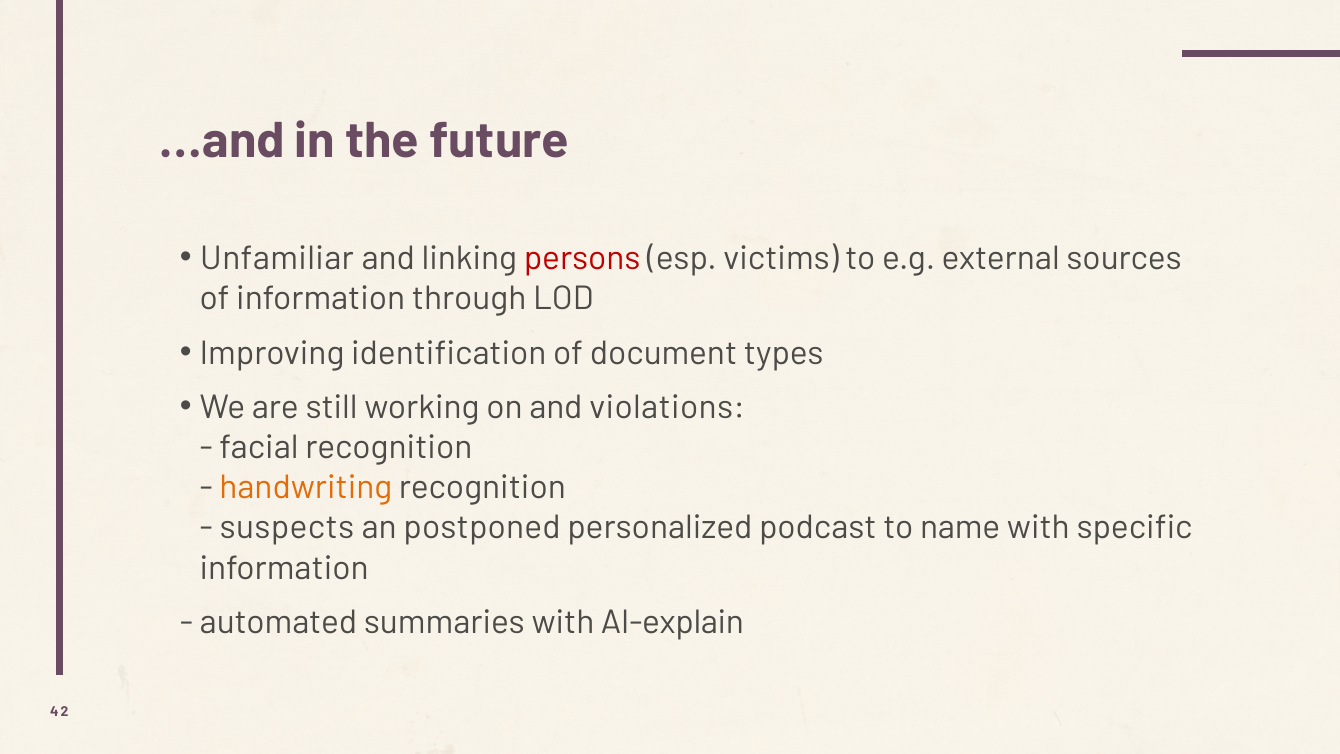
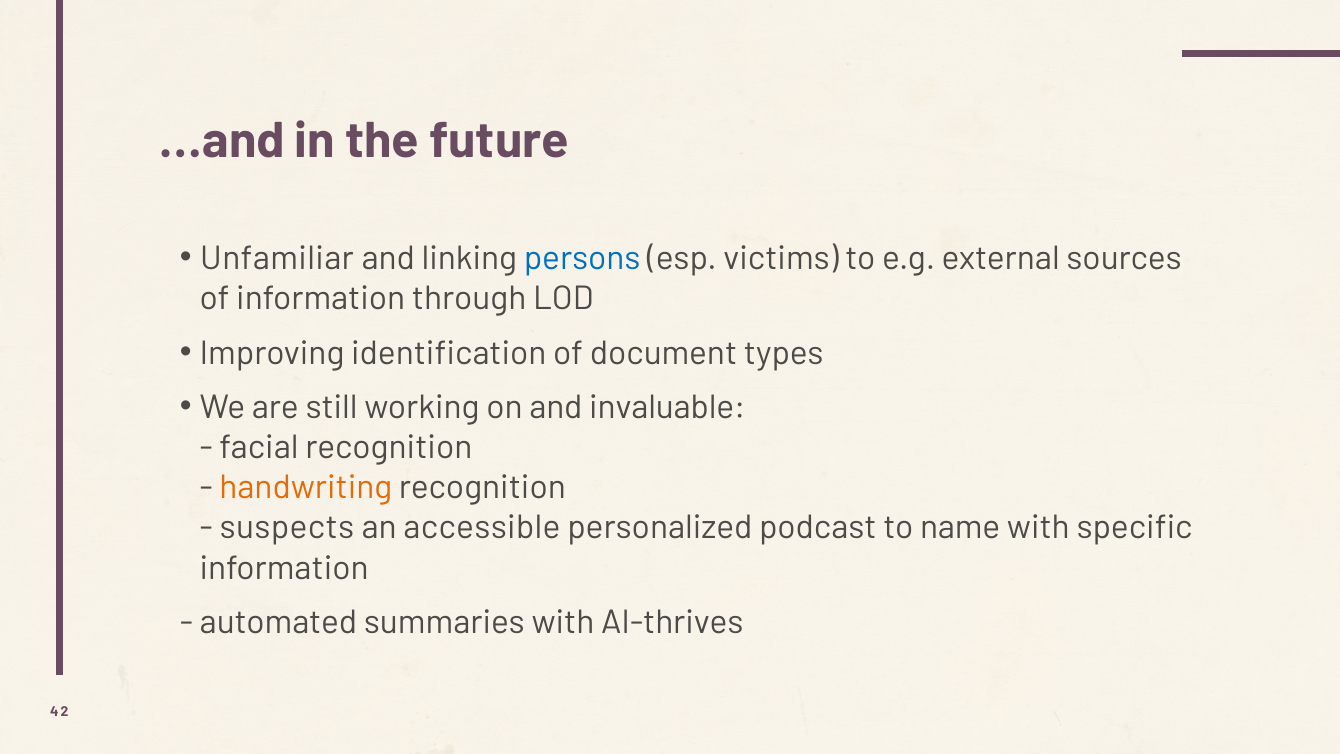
persons colour: red -> blue
violations: violations -> invaluable
postponed: postponed -> accessible
AI-explain: AI-explain -> AI-thrives
